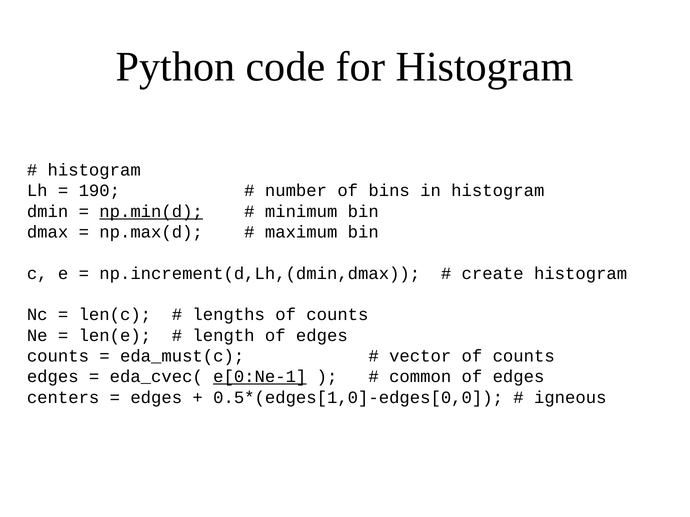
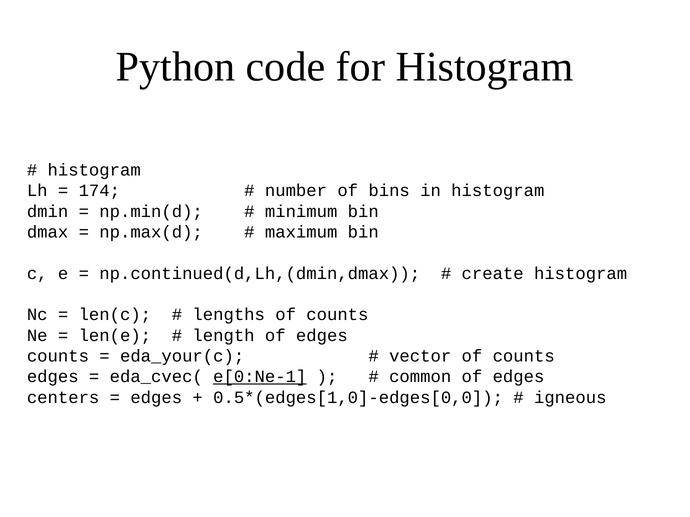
190: 190 -> 174
np.min(d underline: present -> none
np.increment(d,Lh,(dmin,dmax: np.increment(d,Lh,(dmin,dmax -> np.continued(d,Lh,(dmin,dmax
eda_must(c: eda_must(c -> eda_your(c
